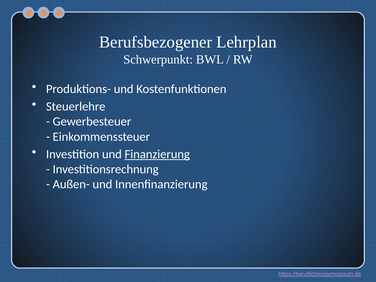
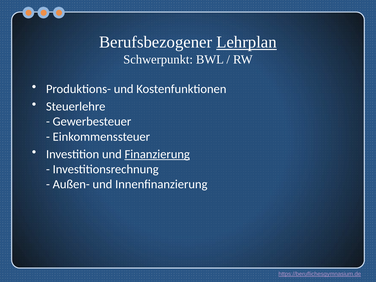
Lehrplan underline: none -> present
